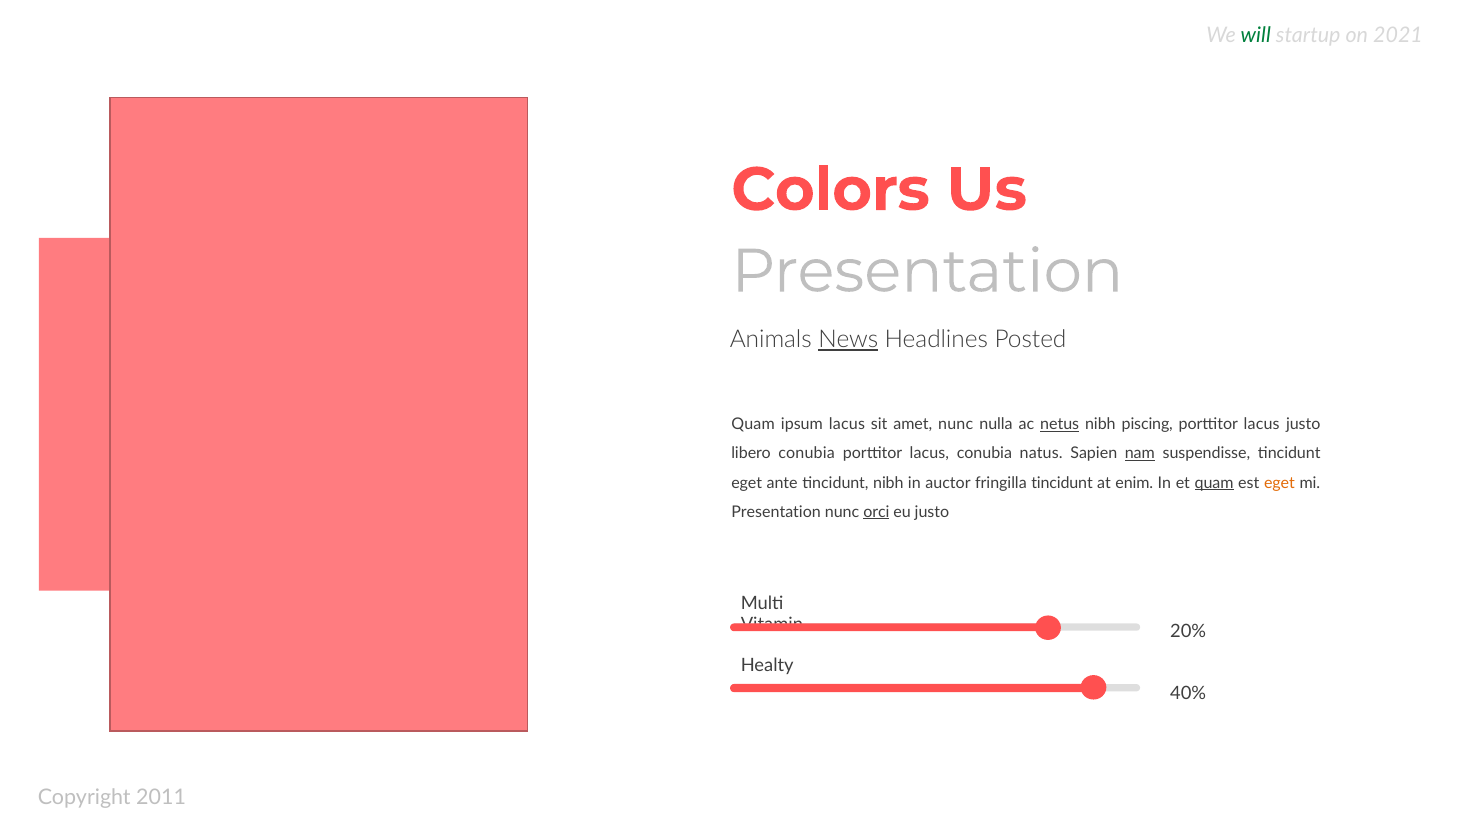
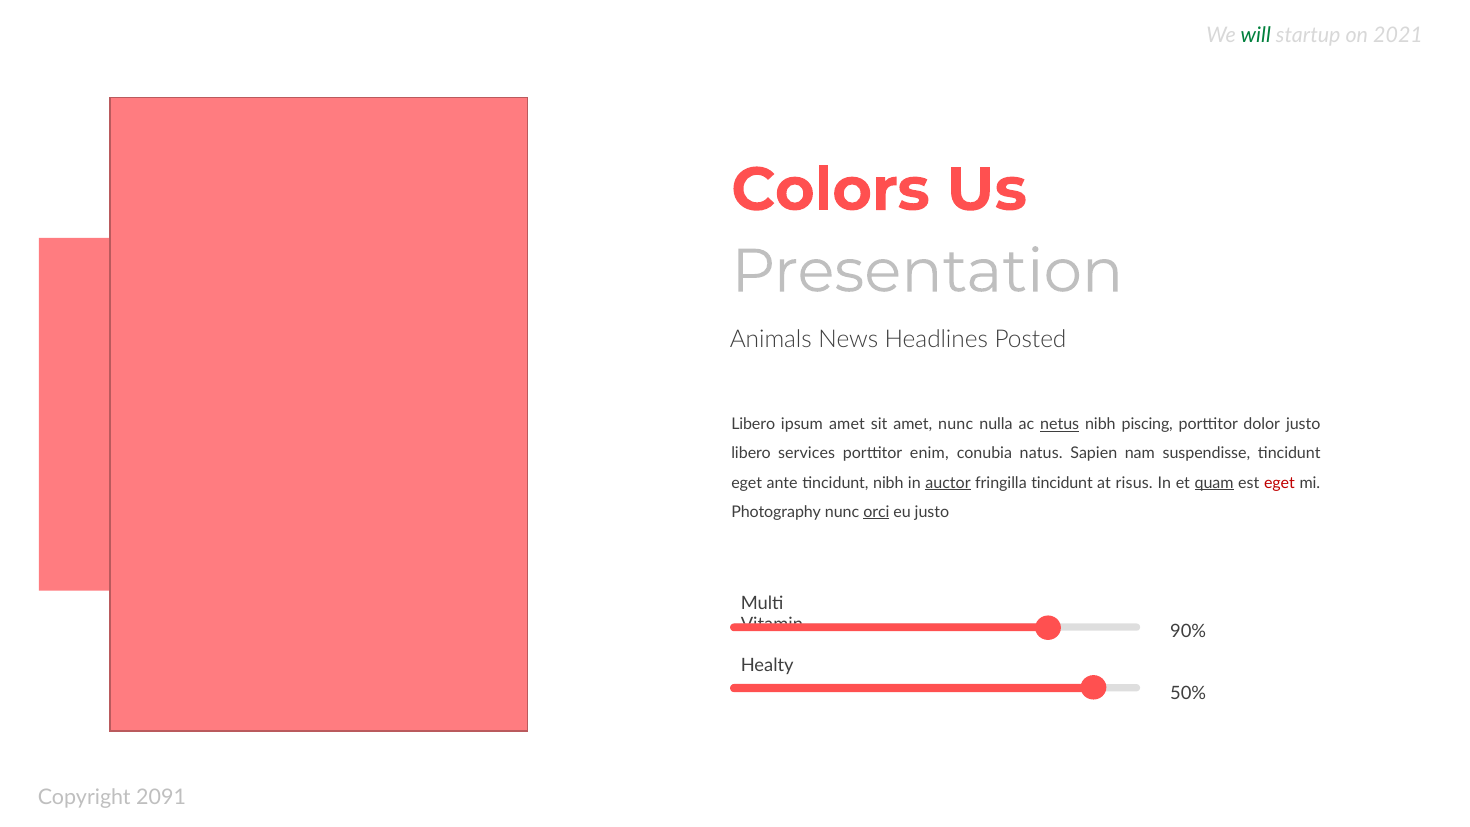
News underline: present -> none
Quam at (753, 424): Quam -> Libero
ipsum lacus: lacus -> amet
lacus at (1262, 424): lacus -> dolor
libero conubia: conubia -> services
lacus at (929, 453): lacus -> enim
nam underline: present -> none
auctor underline: none -> present
enim: enim -> risus
eget at (1279, 483) colour: orange -> red
Presentation at (776, 512): Presentation -> Photography
20%: 20% -> 90%
40%: 40% -> 50%
2011: 2011 -> 2091
